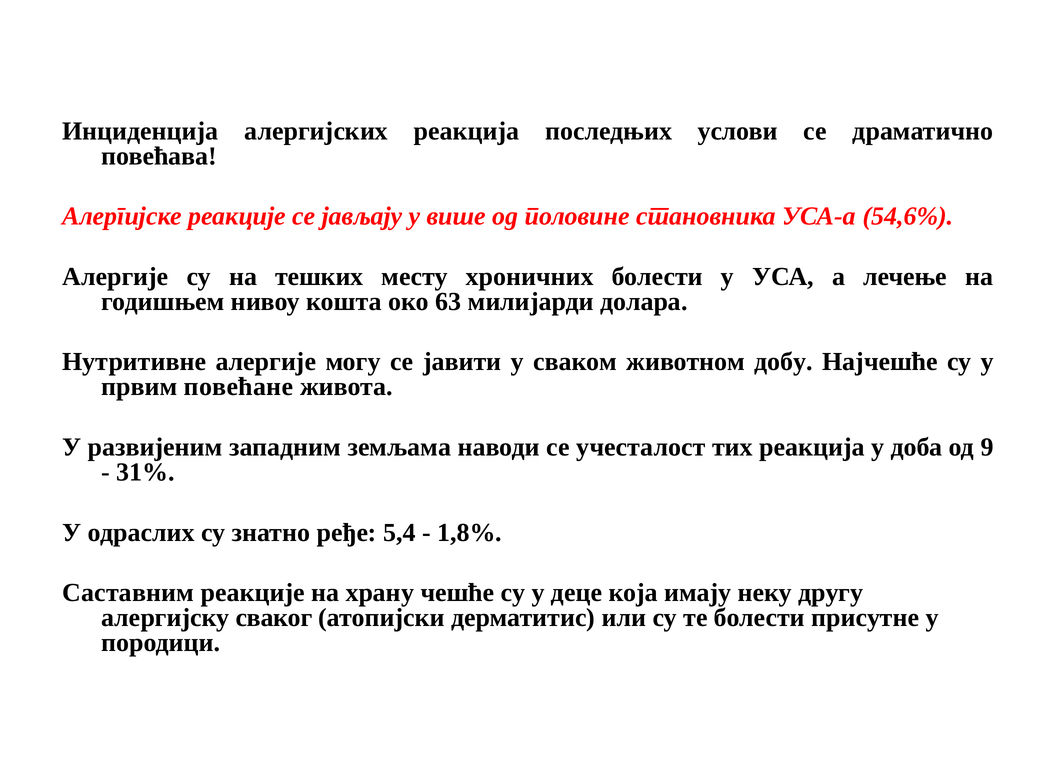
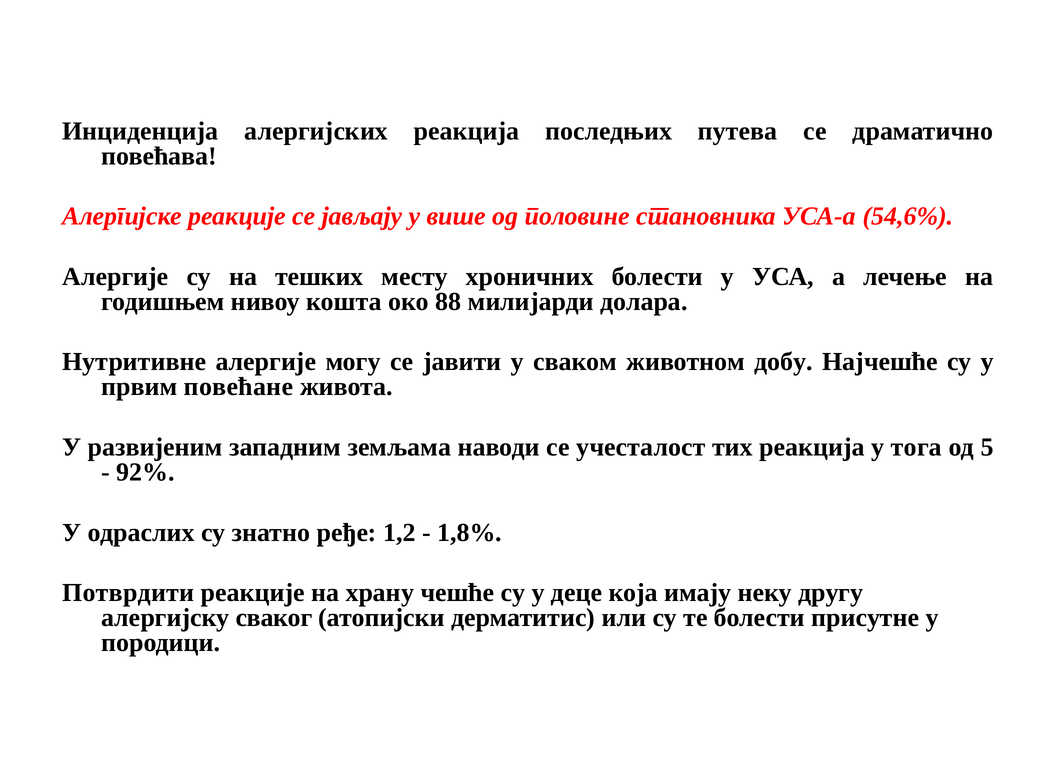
услови: услови -> путева
63: 63 -> 88
доба: доба -> тога
9: 9 -> 5
31%: 31% -> 92%
5,4: 5,4 -> 1,2
Саставним: Саставним -> Потврдити
